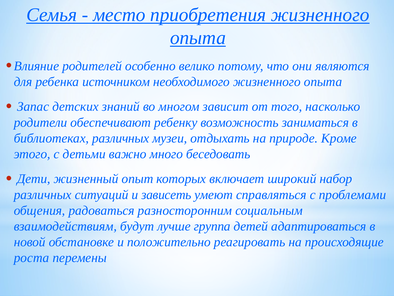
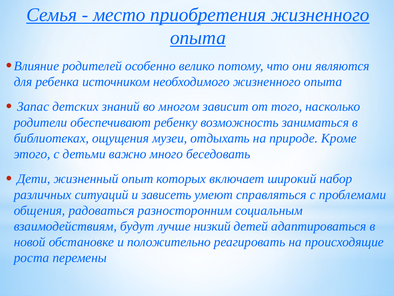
библиотеках различных: различных -> ощущения
группа: группа -> низкий
